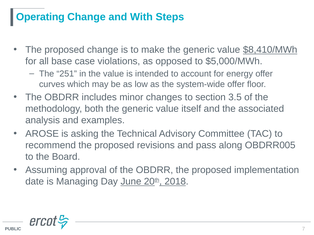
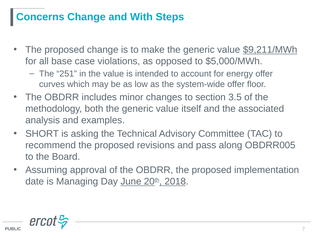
Operating: Operating -> Concerns
$8,410/MWh: $8,410/MWh -> $9,211/MWh
AROSE: AROSE -> SHORT
